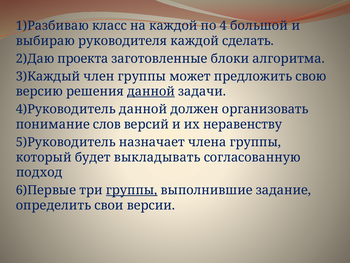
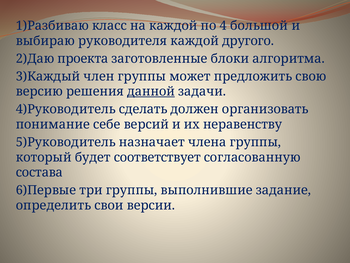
сделать: сделать -> другого
4)Руководитель данной: данной -> сделать
слов: слов -> себе
выкладывать: выкладывать -> соответствует
подход: подход -> состава
группы at (132, 190) underline: present -> none
